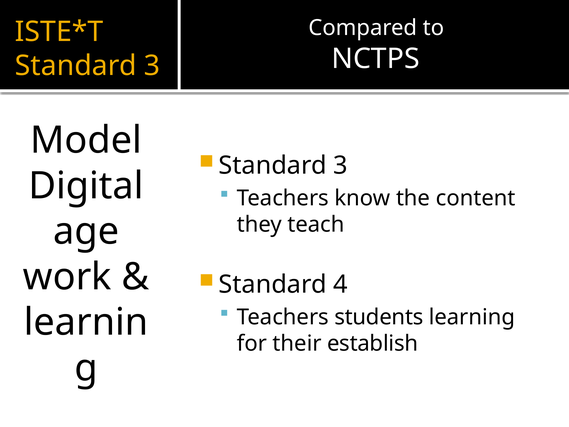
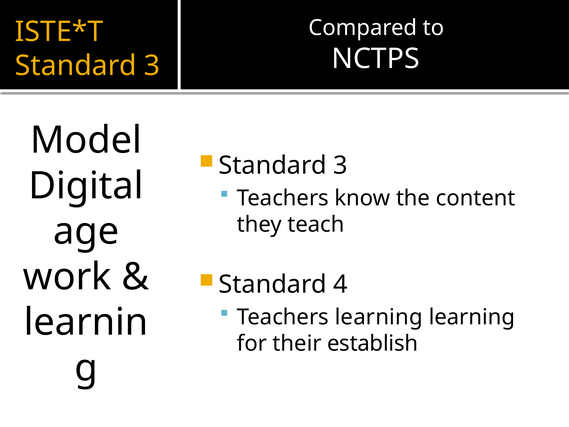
Teachers students: students -> learning
